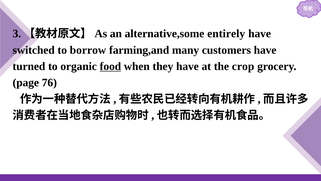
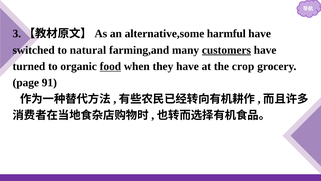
entirely: entirely -> harmful
borrow: borrow -> natural
customers underline: none -> present
76: 76 -> 91
